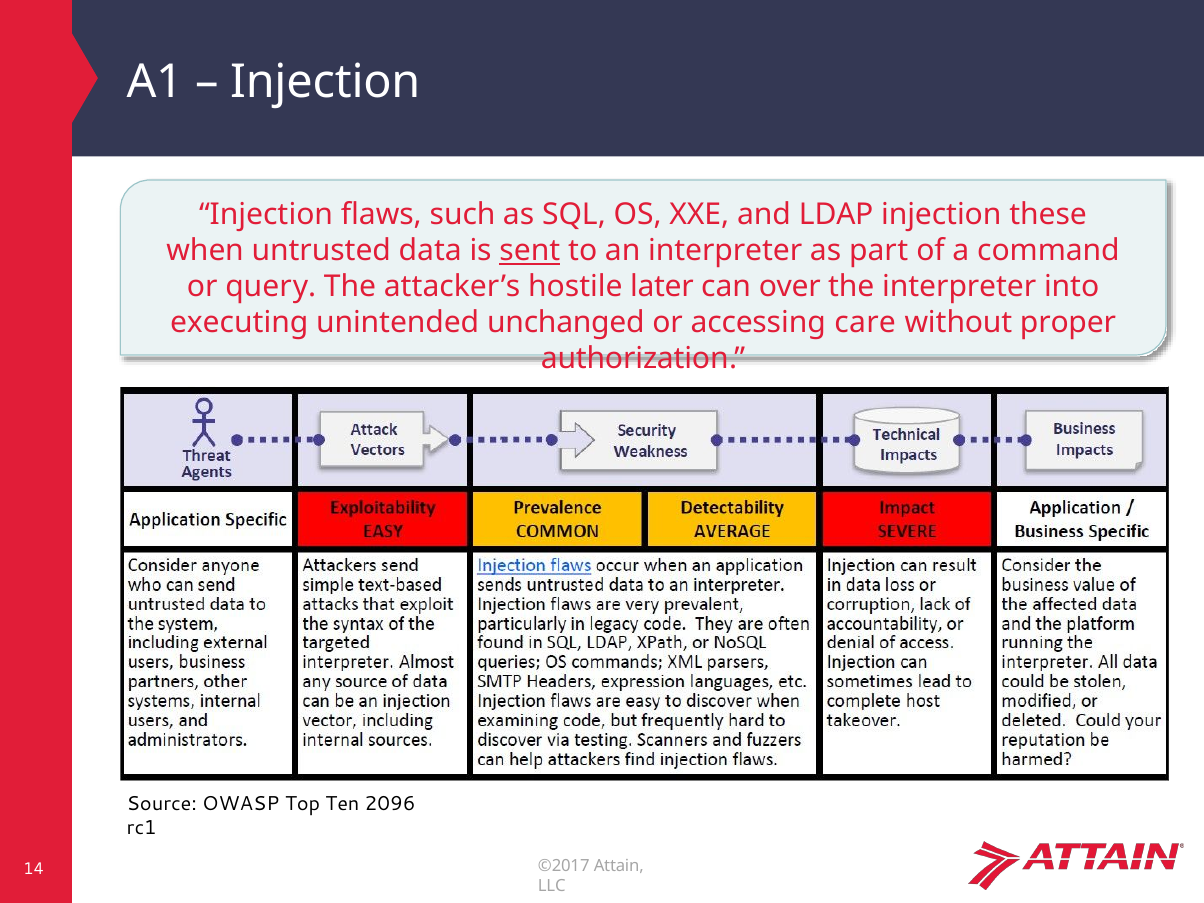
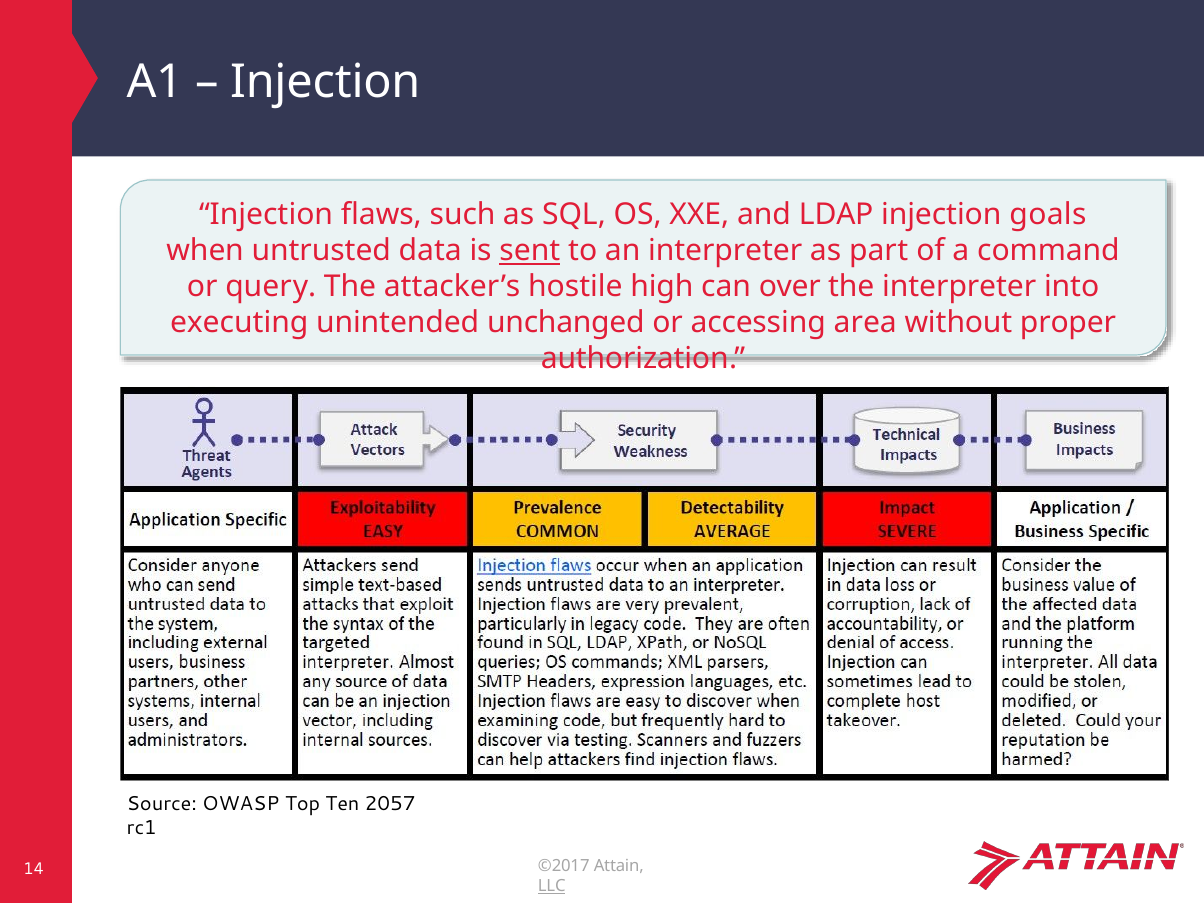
these: these -> goals
later: later -> high
care: care -> area
2096: 2096 -> 2057
LLC underline: none -> present
